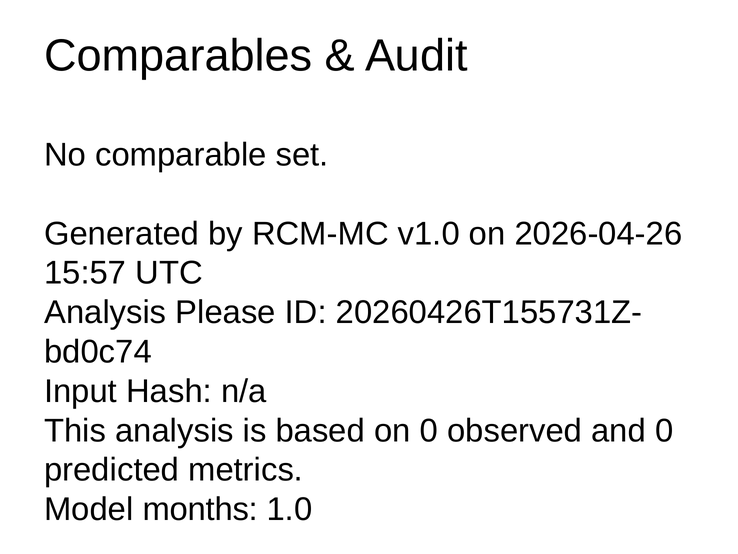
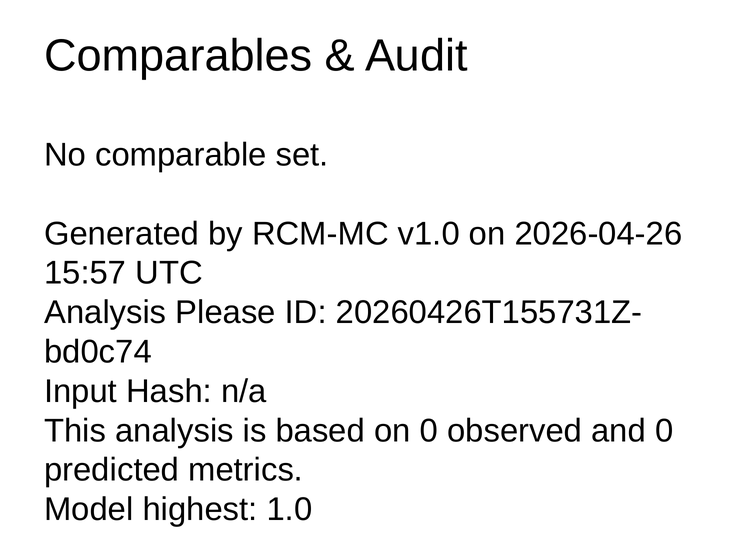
months: months -> highest
